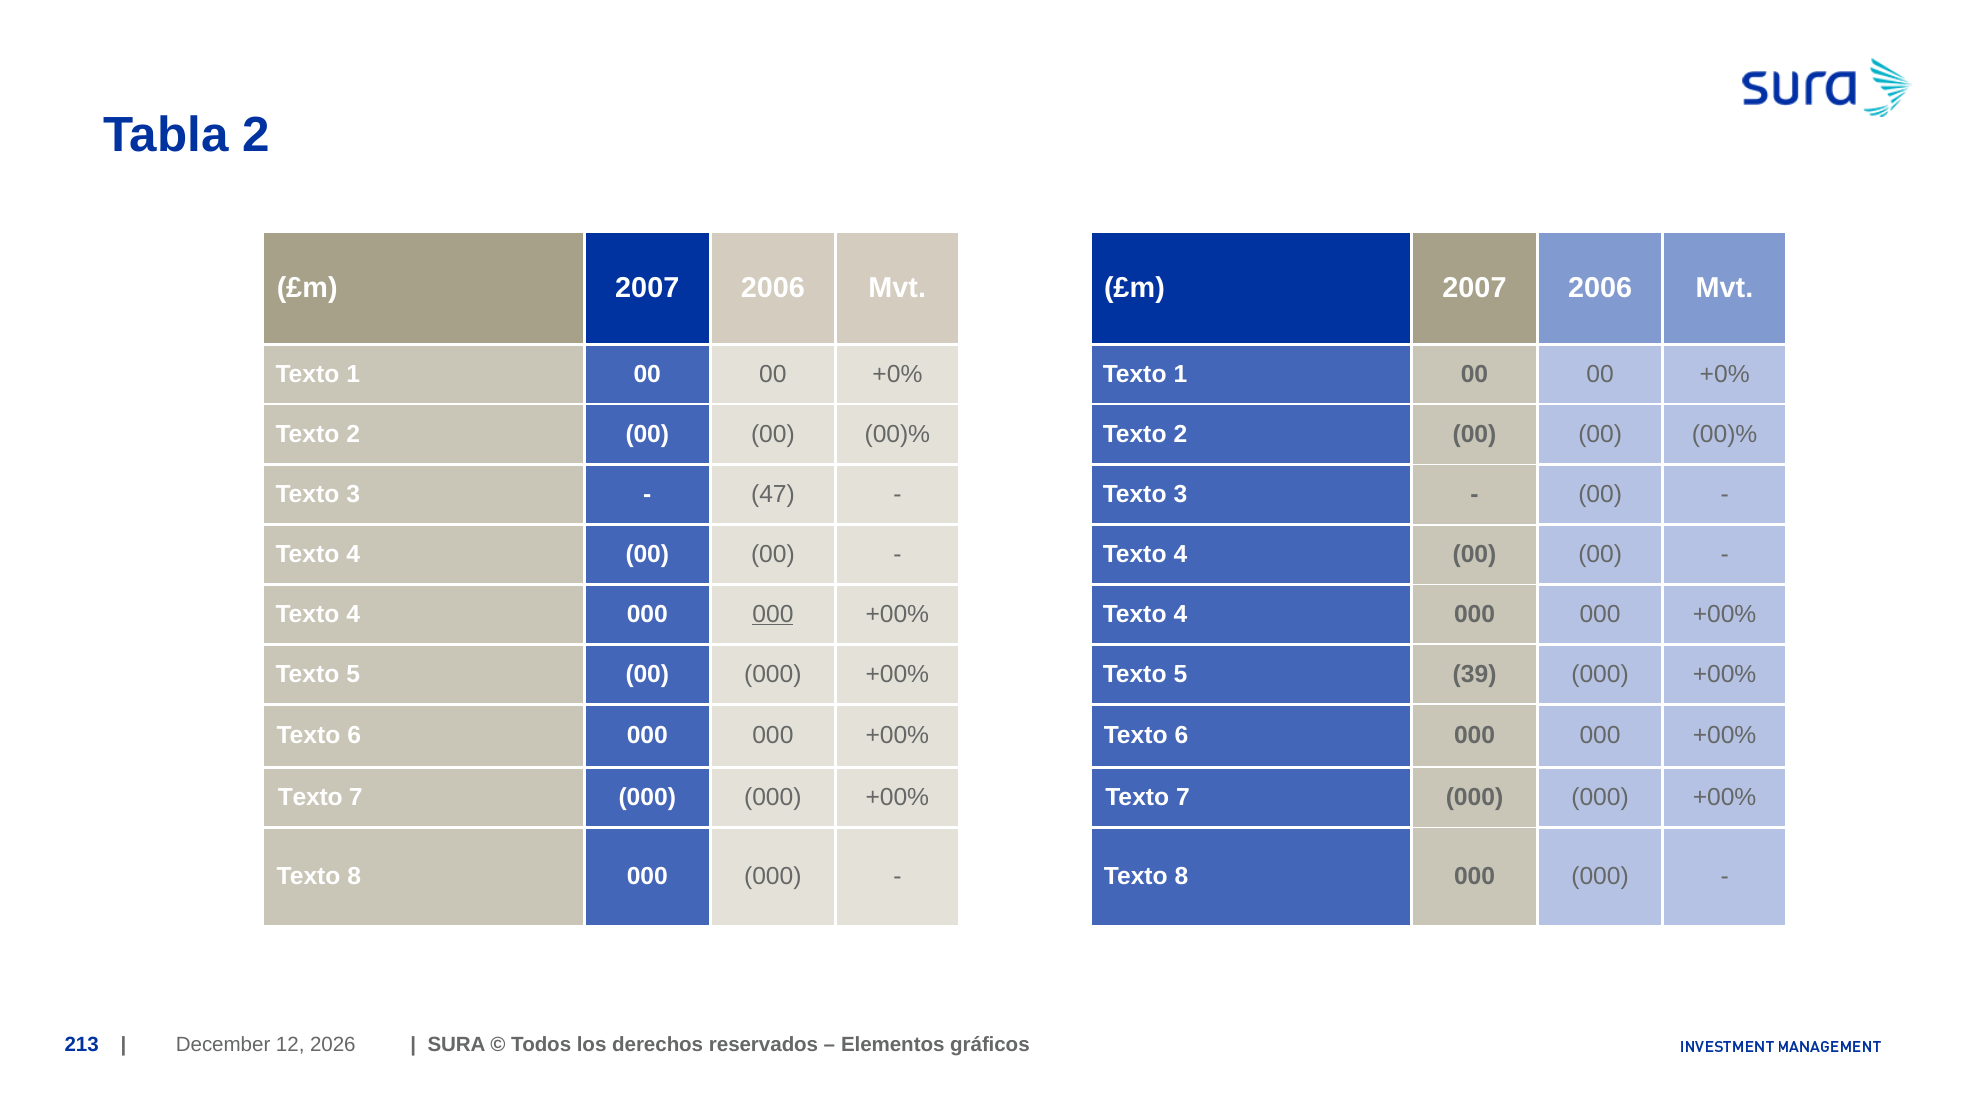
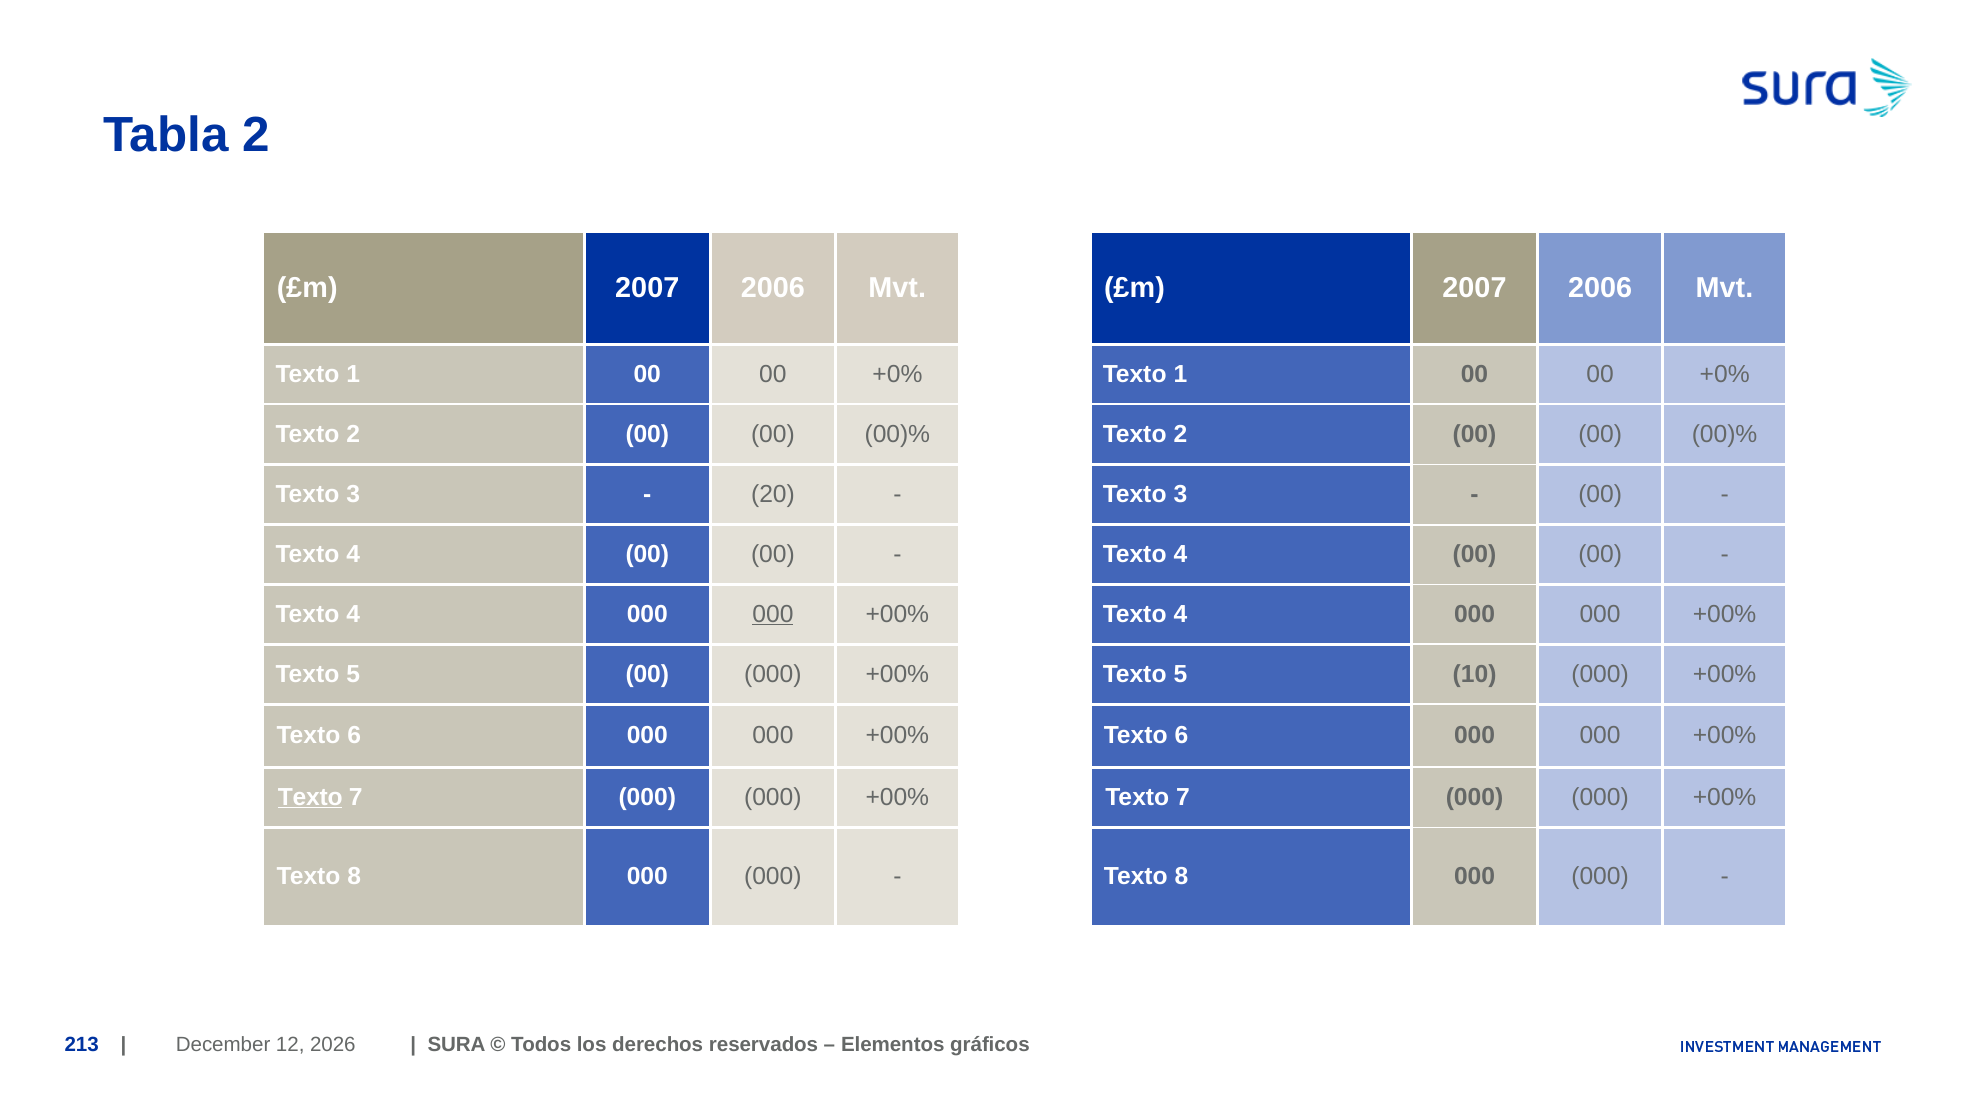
47: 47 -> 20
39: 39 -> 10
Texto at (310, 797) underline: none -> present
